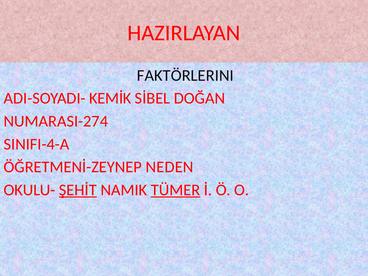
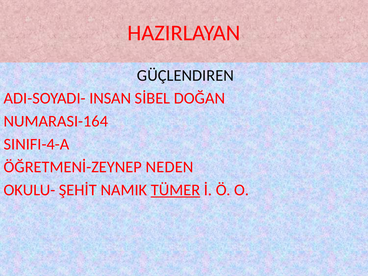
FAKTÖRLERINI: FAKTÖRLERINI -> GÜÇLENDIREN
KEMİK: KEMİK -> INSAN
NUMARASI-274: NUMARASI-274 -> NUMARASI-164
ŞEHİT underline: present -> none
